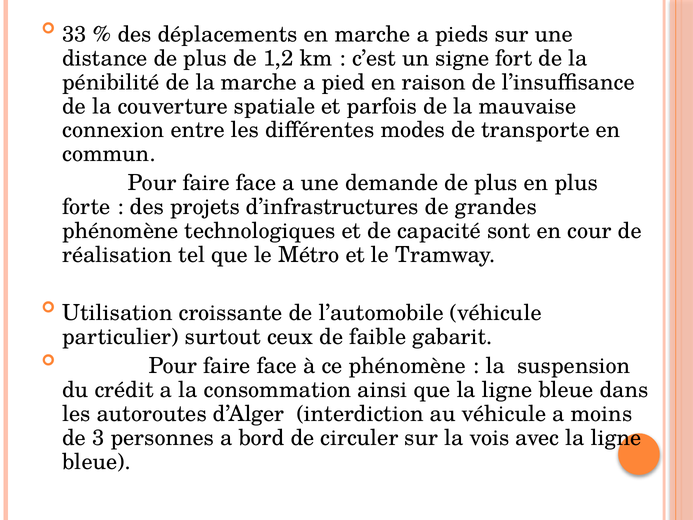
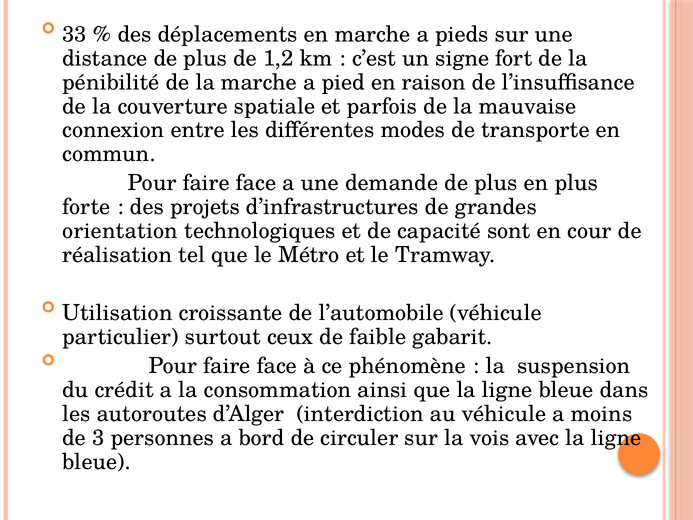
phénomène at (120, 231): phénomène -> orientation
